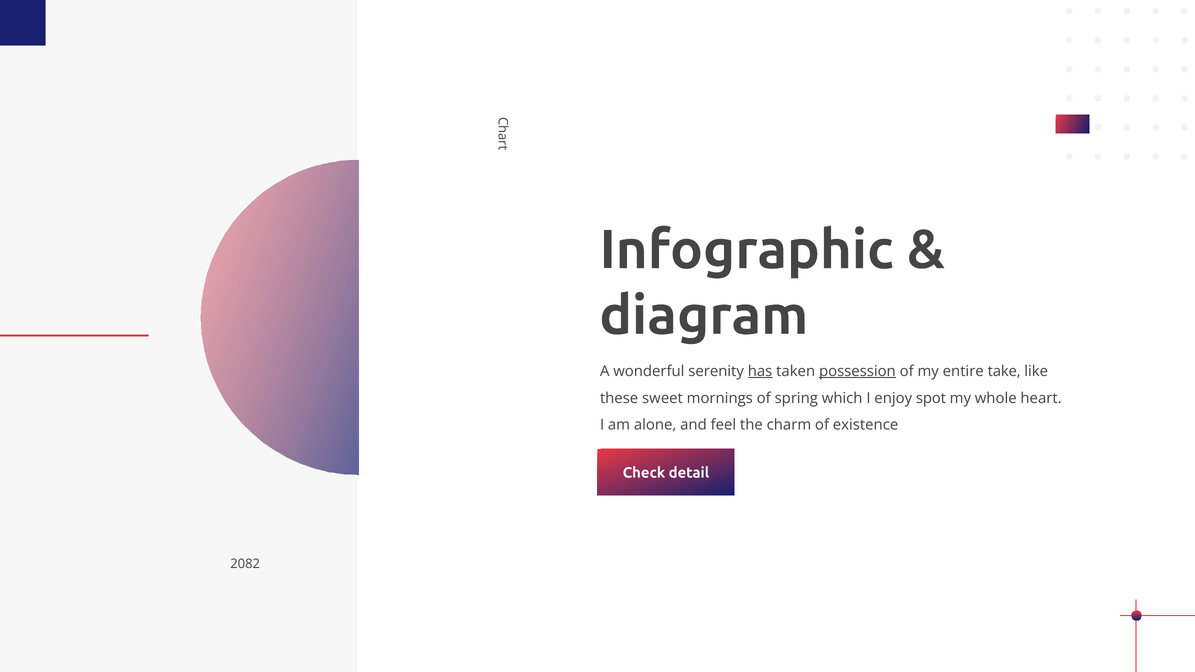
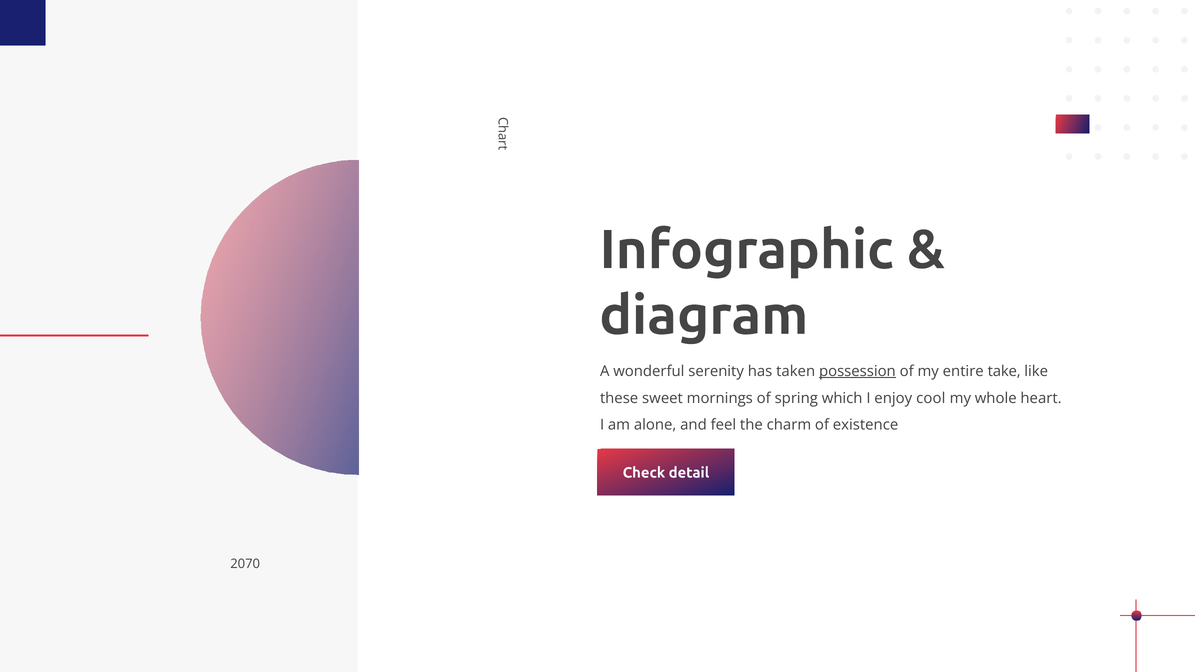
has underline: present -> none
spot: spot -> cool
2082: 2082 -> 2070
